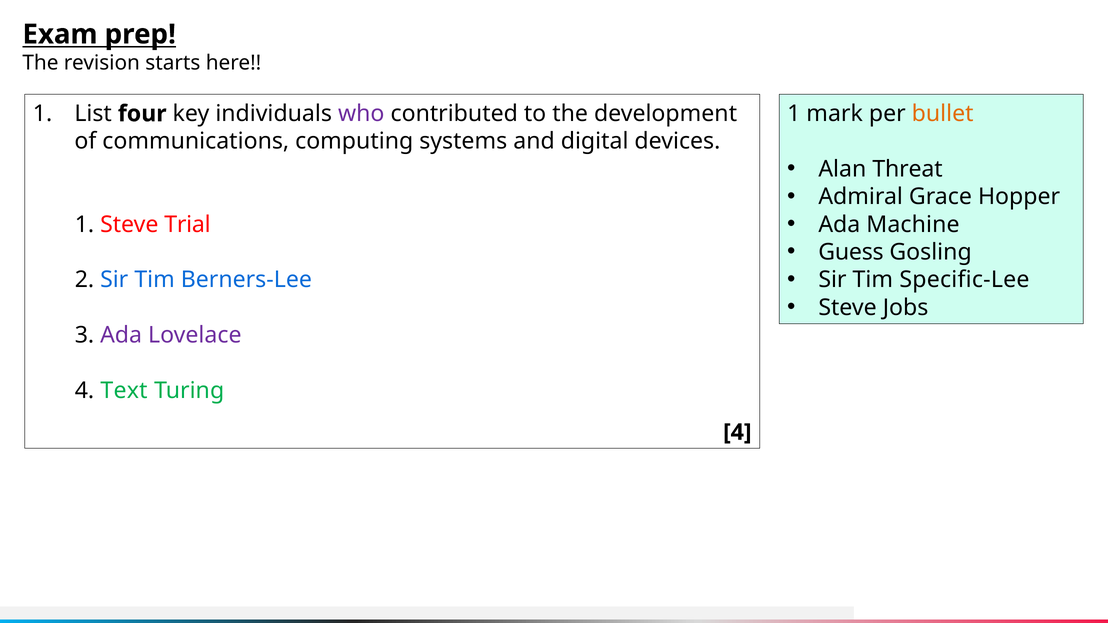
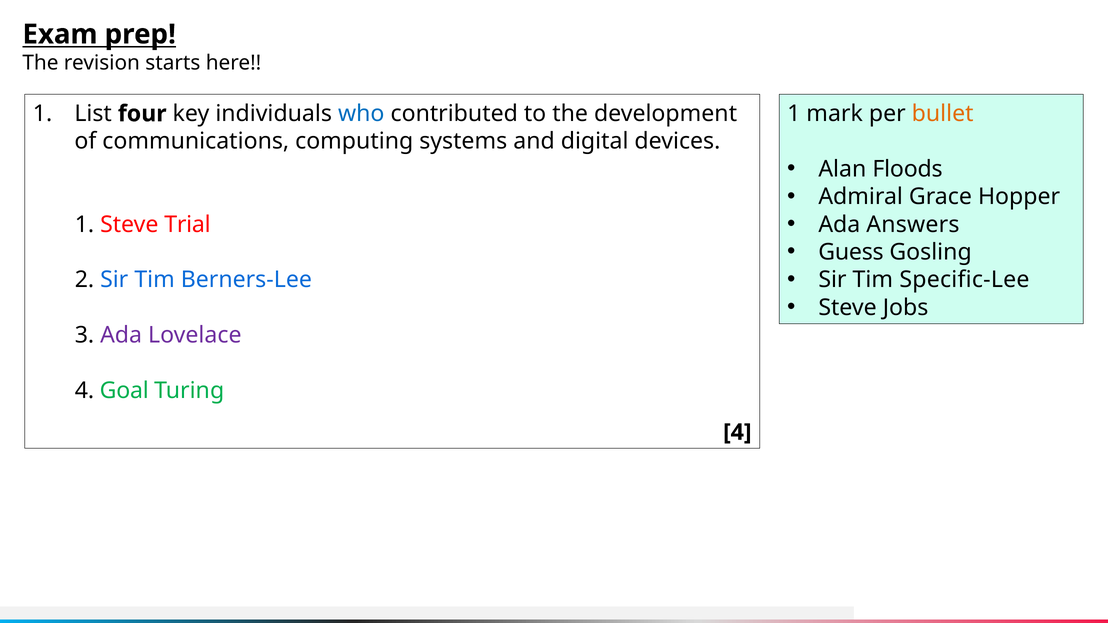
who colour: purple -> blue
Threat: Threat -> Floods
Machine: Machine -> Answers
Text: Text -> Goal
